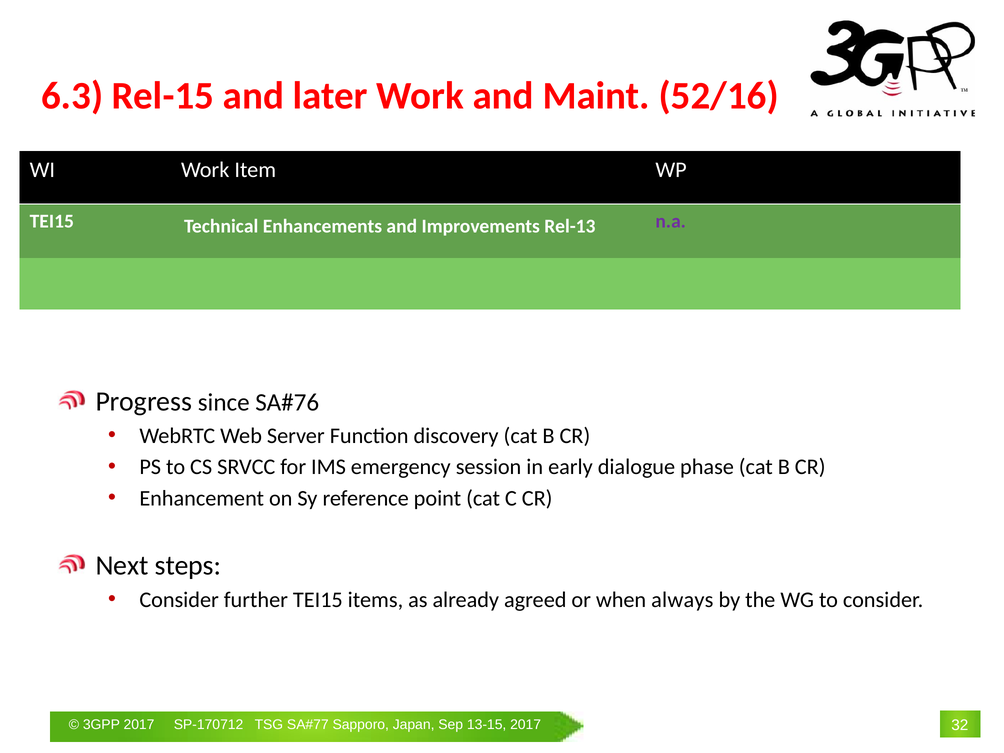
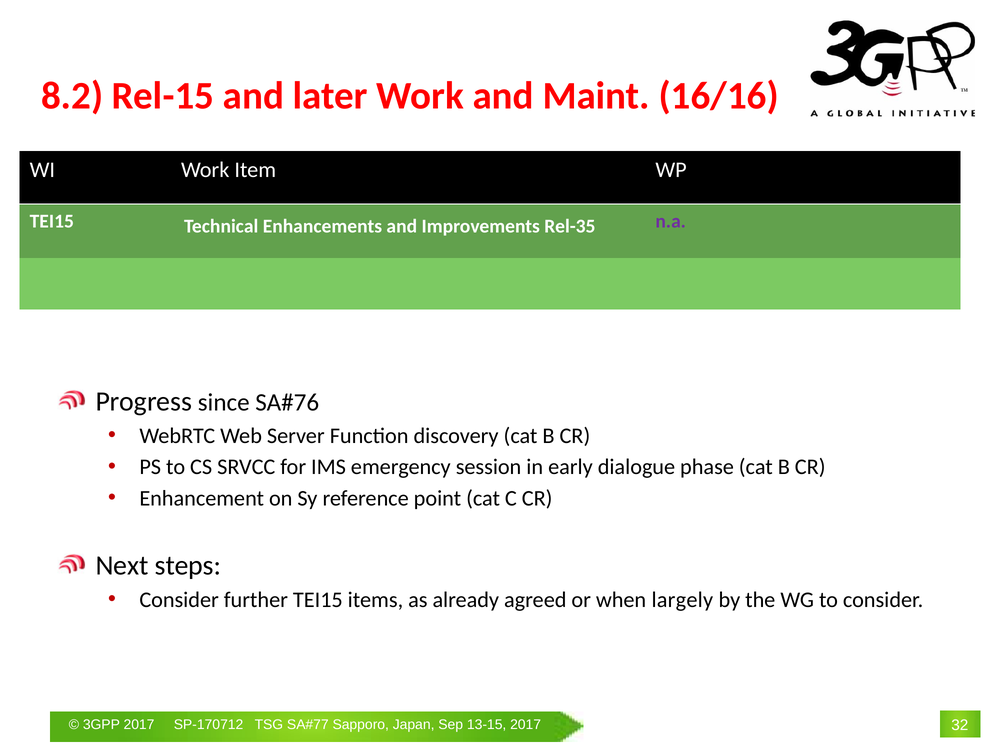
6.3: 6.3 -> 8.2
52/16: 52/16 -> 16/16
Rel-13: Rel-13 -> Rel-35
always: always -> largely
